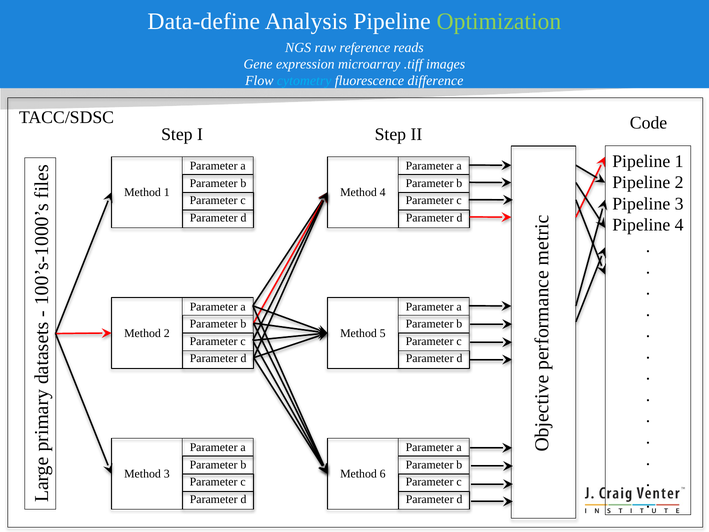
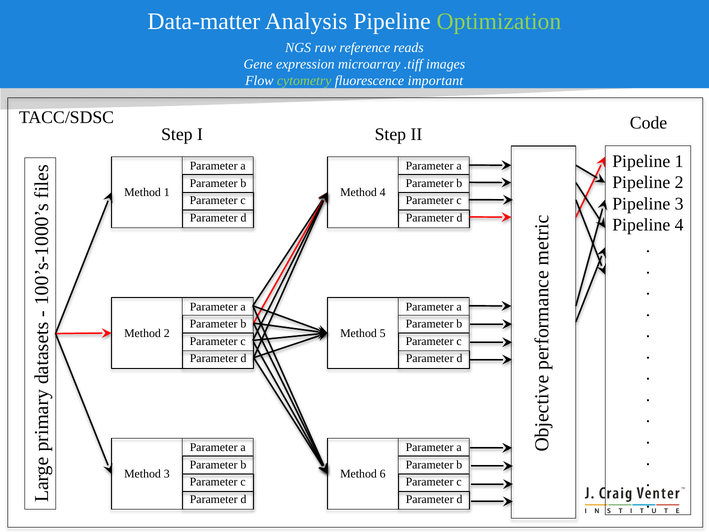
Data-define: Data-define -> Data-matter
cytometry colour: light blue -> light green
difference: difference -> important
